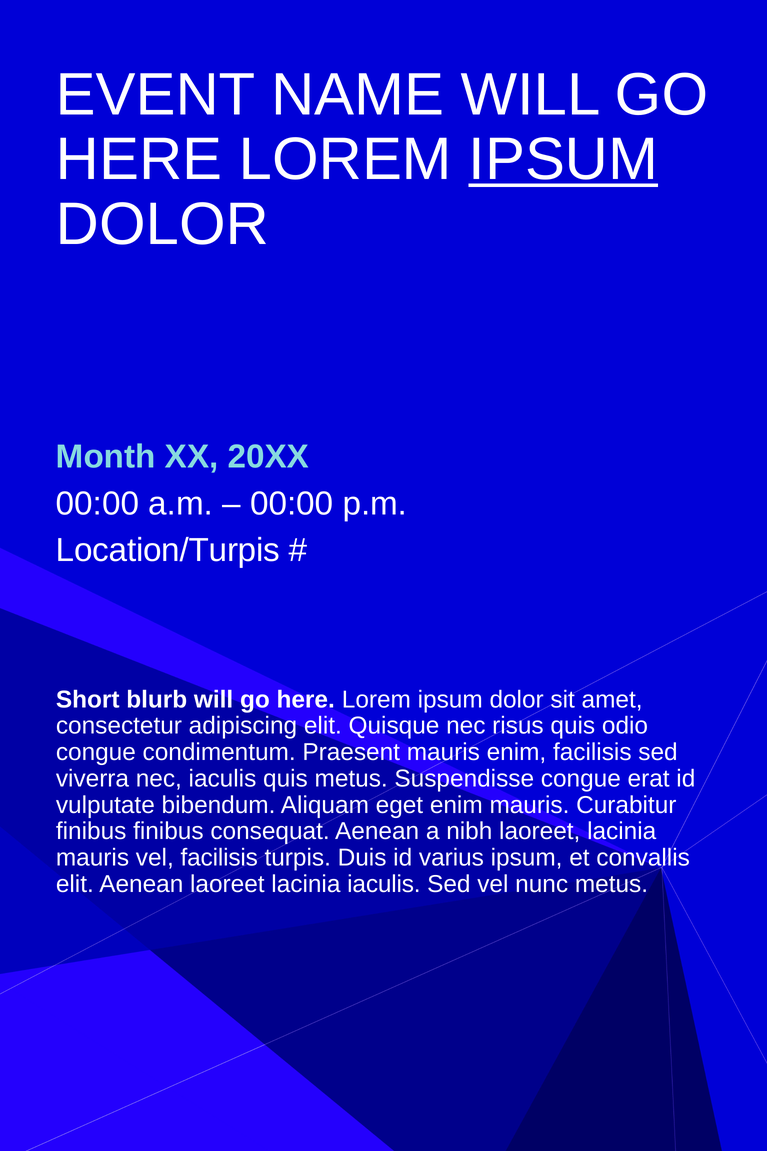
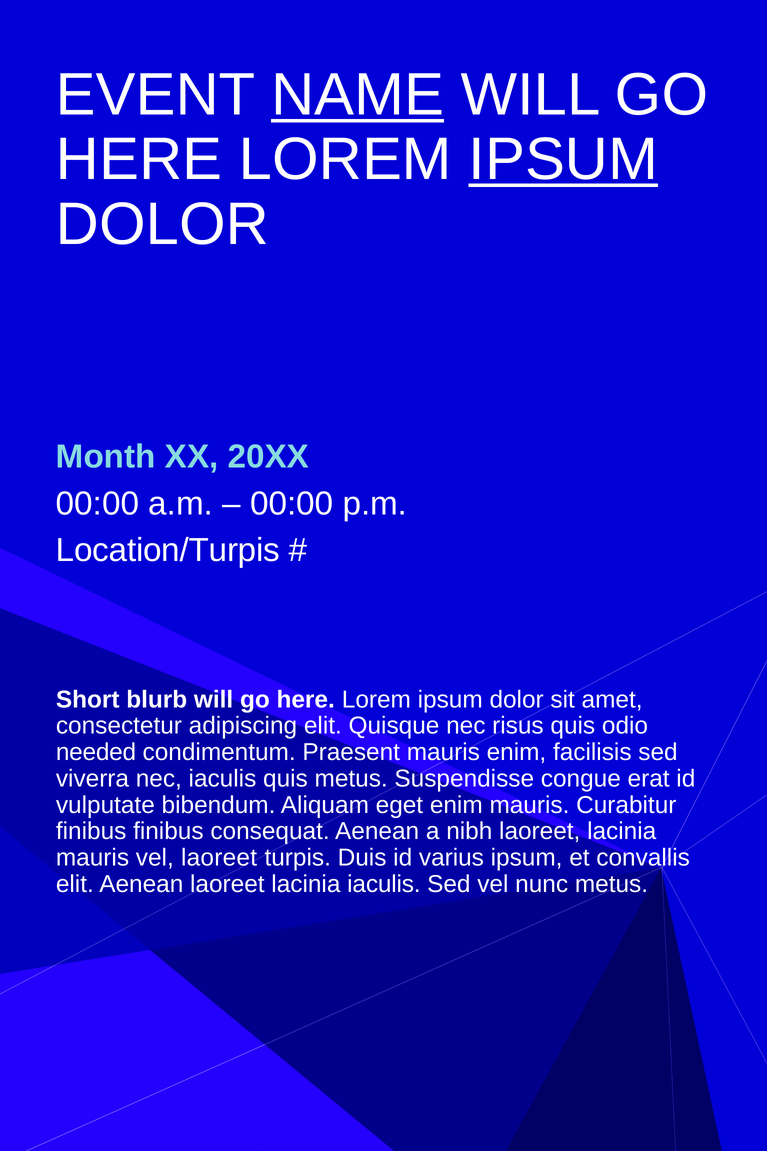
NAME underline: none -> present
congue at (96, 752): congue -> needed
vel facilisis: facilisis -> laoreet
